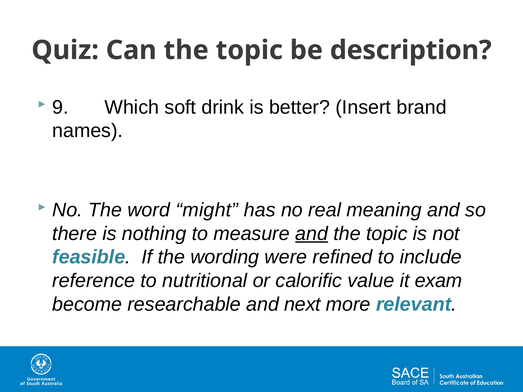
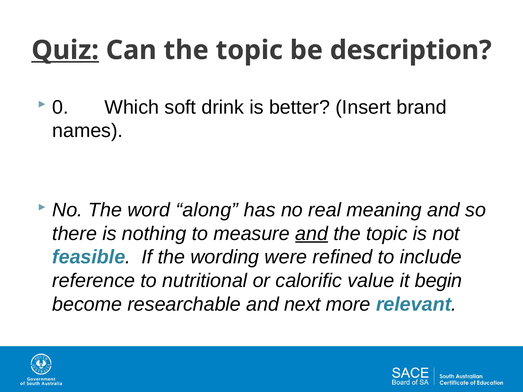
Quiz underline: none -> present
9: 9 -> 0
might: might -> along
exam: exam -> begin
